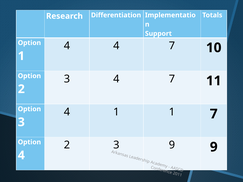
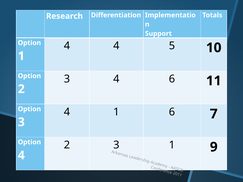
4 4 7: 7 -> 5
3 4 7: 7 -> 6
1 1: 1 -> 6
3 9: 9 -> 1
